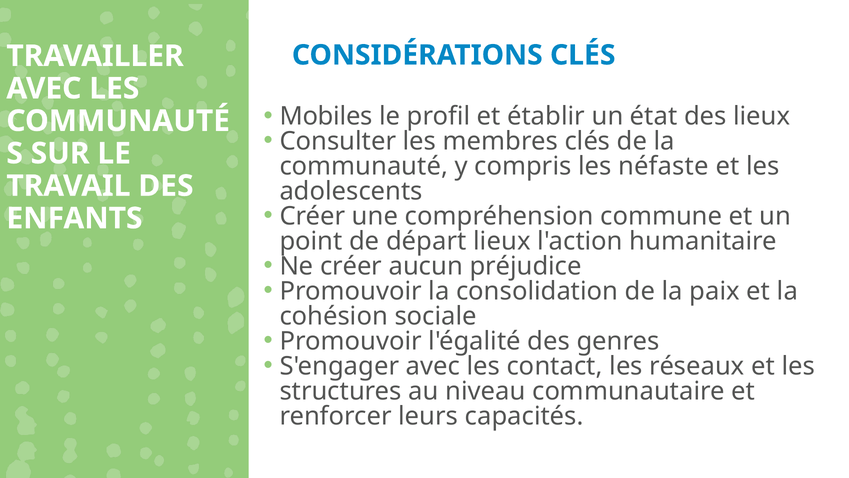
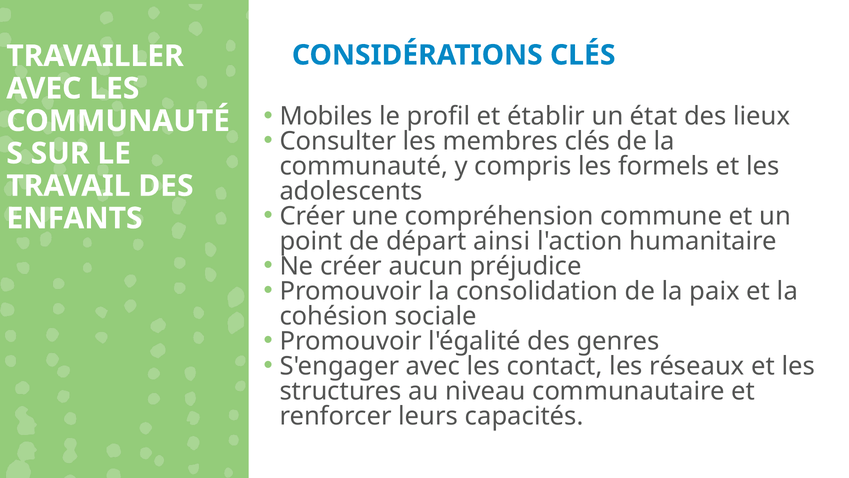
néfaste: néfaste -> formels
départ lieux: lieux -> ainsi
